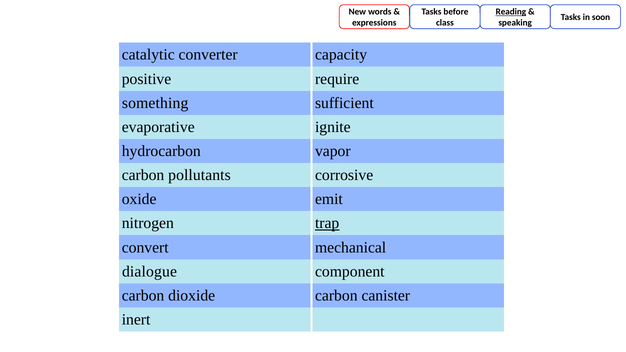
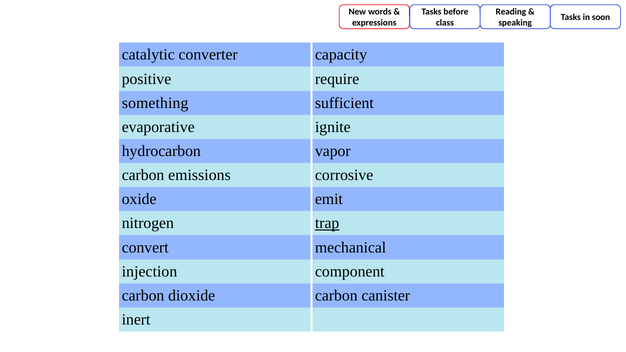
Reading underline: present -> none
pollutants: pollutants -> emissions
dialogue: dialogue -> injection
